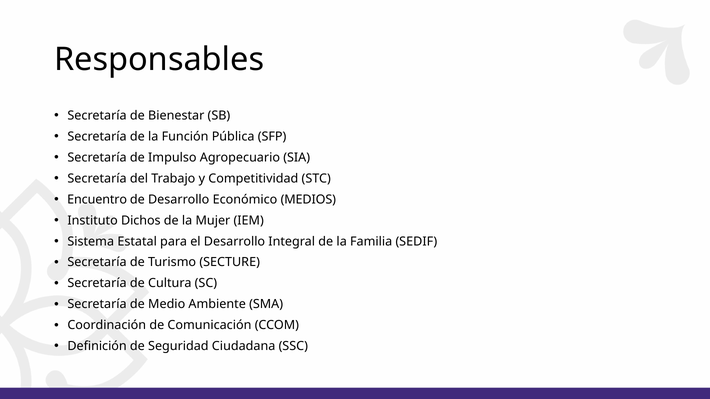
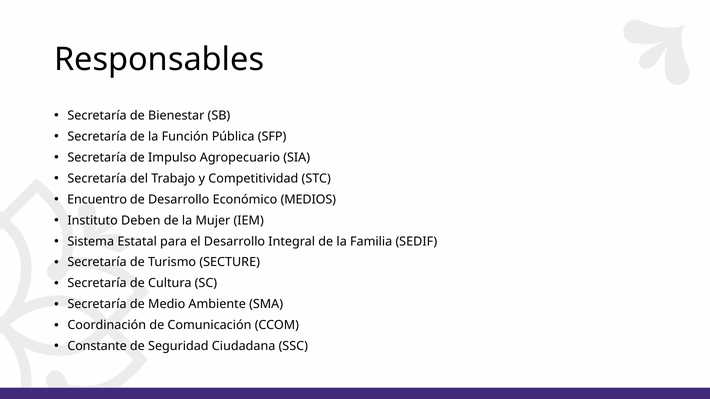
Dichos: Dichos -> Deben
Definición: Definición -> Constante
